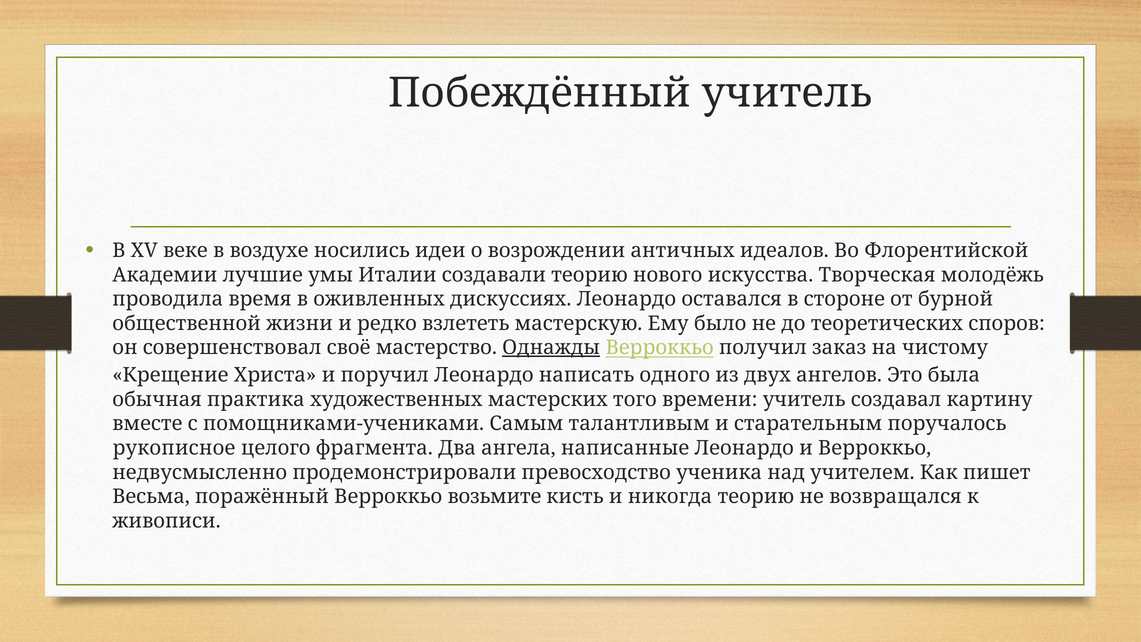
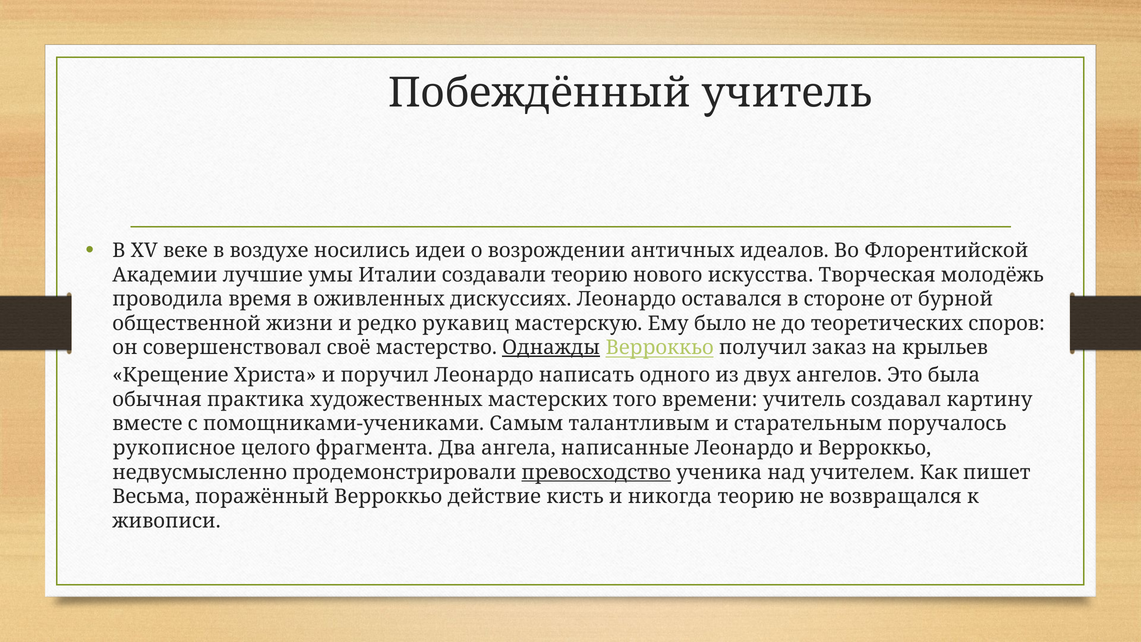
взлететь: взлететь -> рукавиц
чистому: чистому -> крыльев
превосходство underline: none -> present
возьмите: возьмите -> действие
